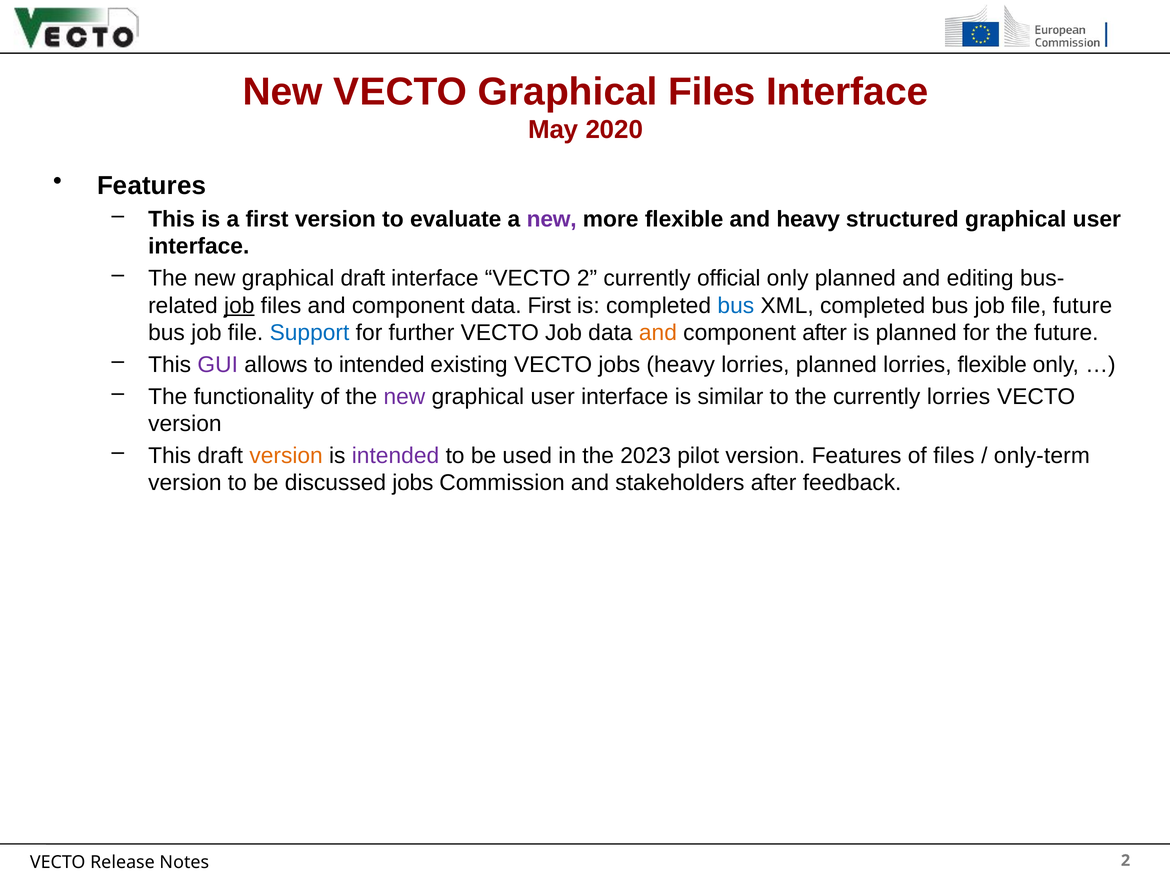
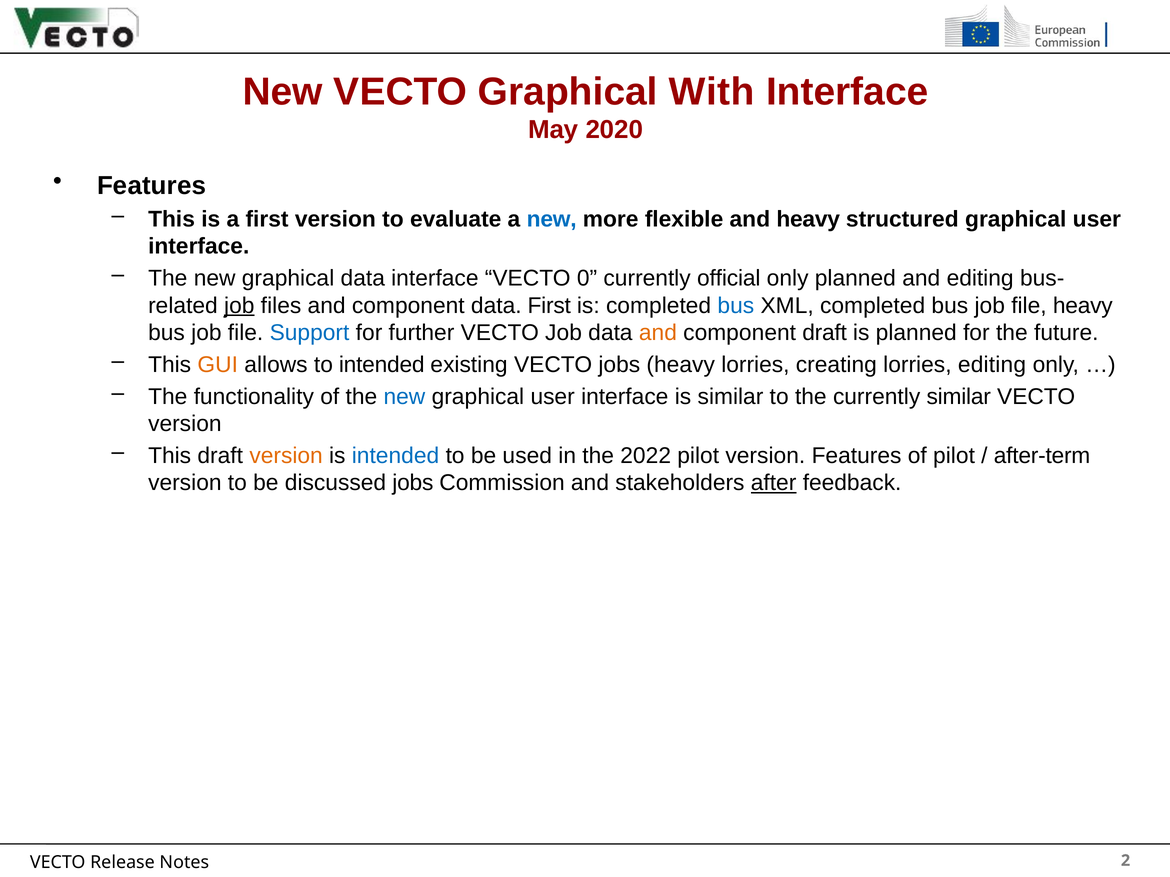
Graphical Files: Files -> With
new at (552, 219) colour: purple -> blue
graphical draft: draft -> data
VECTO 2: 2 -> 0
file future: future -> heavy
component after: after -> draft
GUI colour: purple -> orange
lorries planned: planned -> creating
lorries flexible: flexible -> editing
new at (404, 397) colour: purple -> blue
currently lorries: lorries -> similar
intended at (395, 456) colour: purple -> blue
2023: 2023 -> 2022
of files: files -> pilot
only-term: only-term -> after-term
after at (774, 483) underline: none -> present
